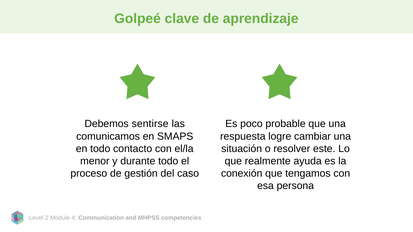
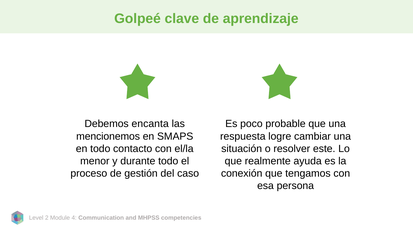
sentirse: sentirse -> encanta
comunicamos: comunicamos -> mencionemos
